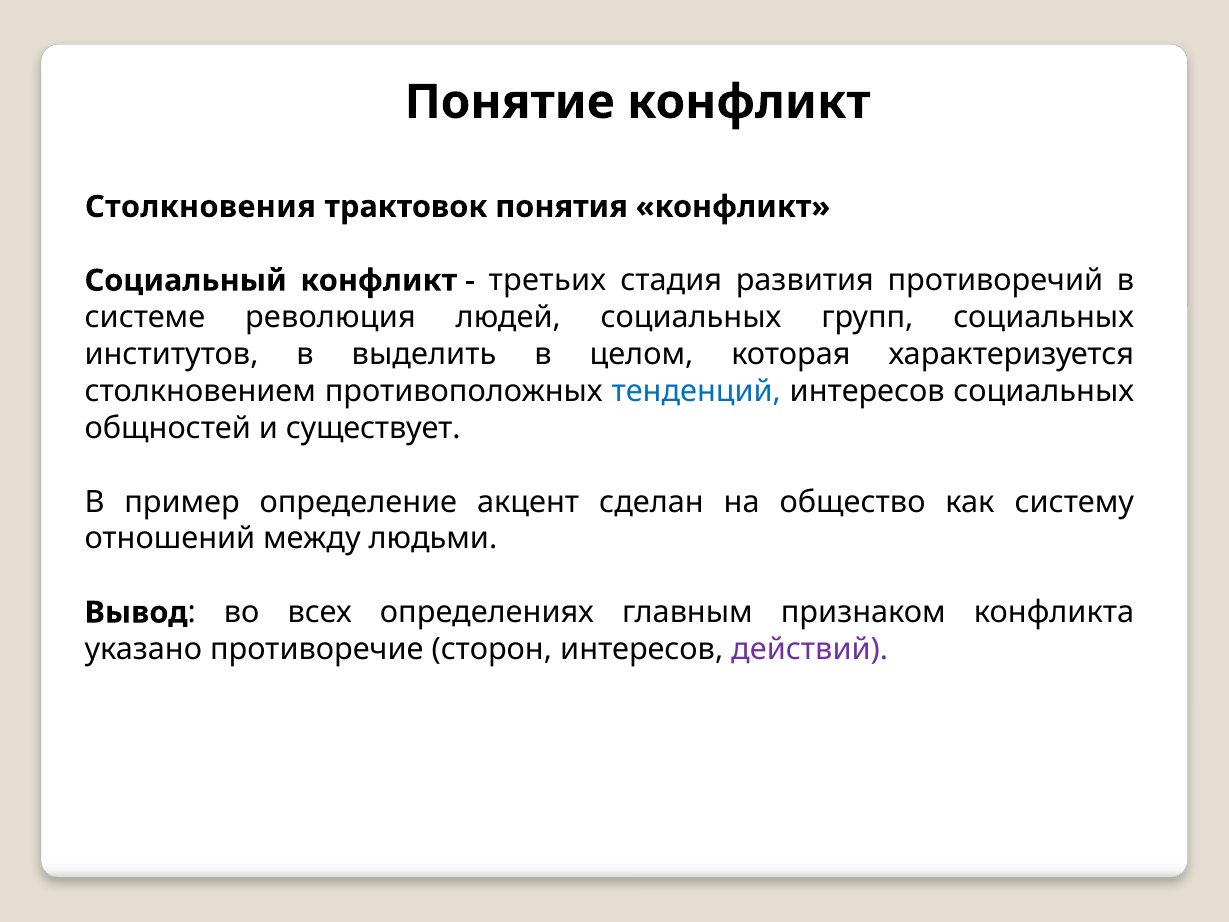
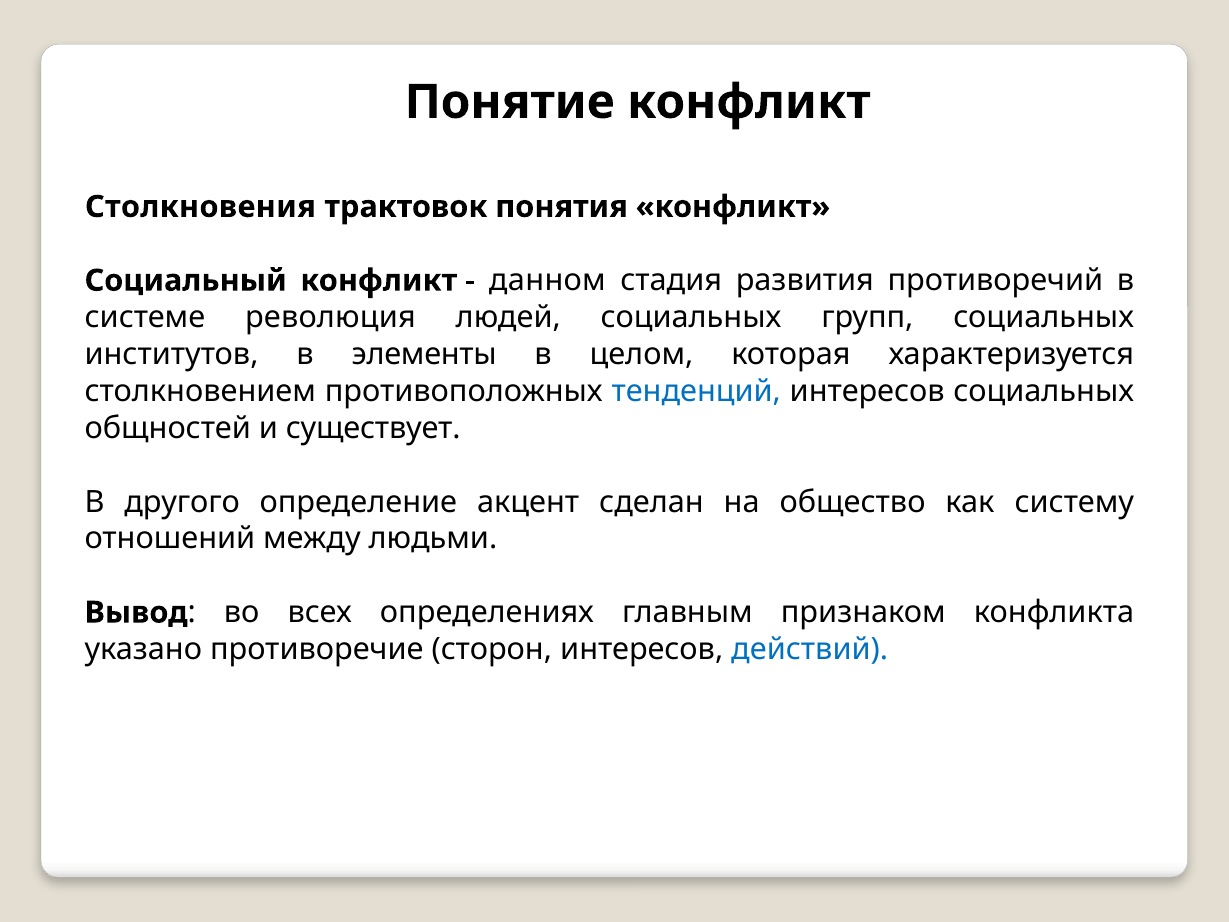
третьих: третьих -> данном
выделить: выделить -> элементы
пример: пример -> другого
действий colour: purple -> blue
